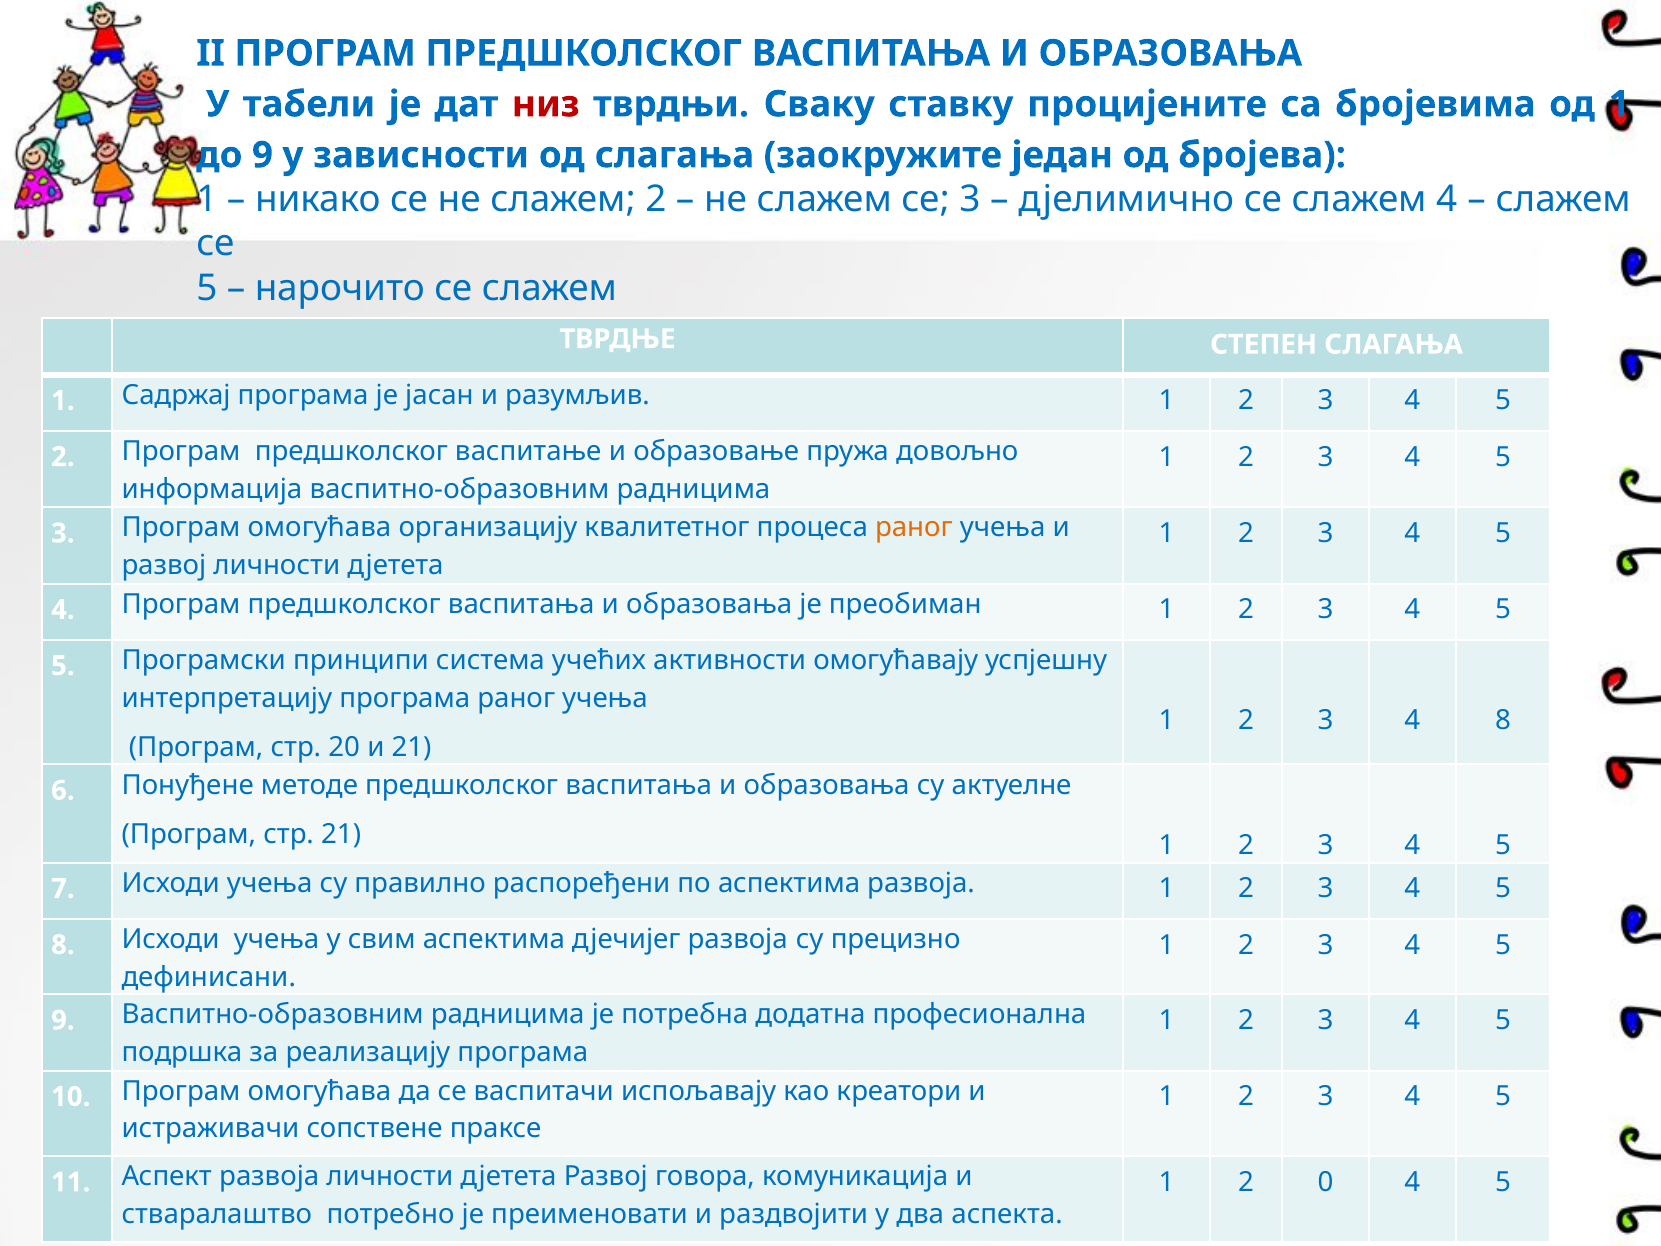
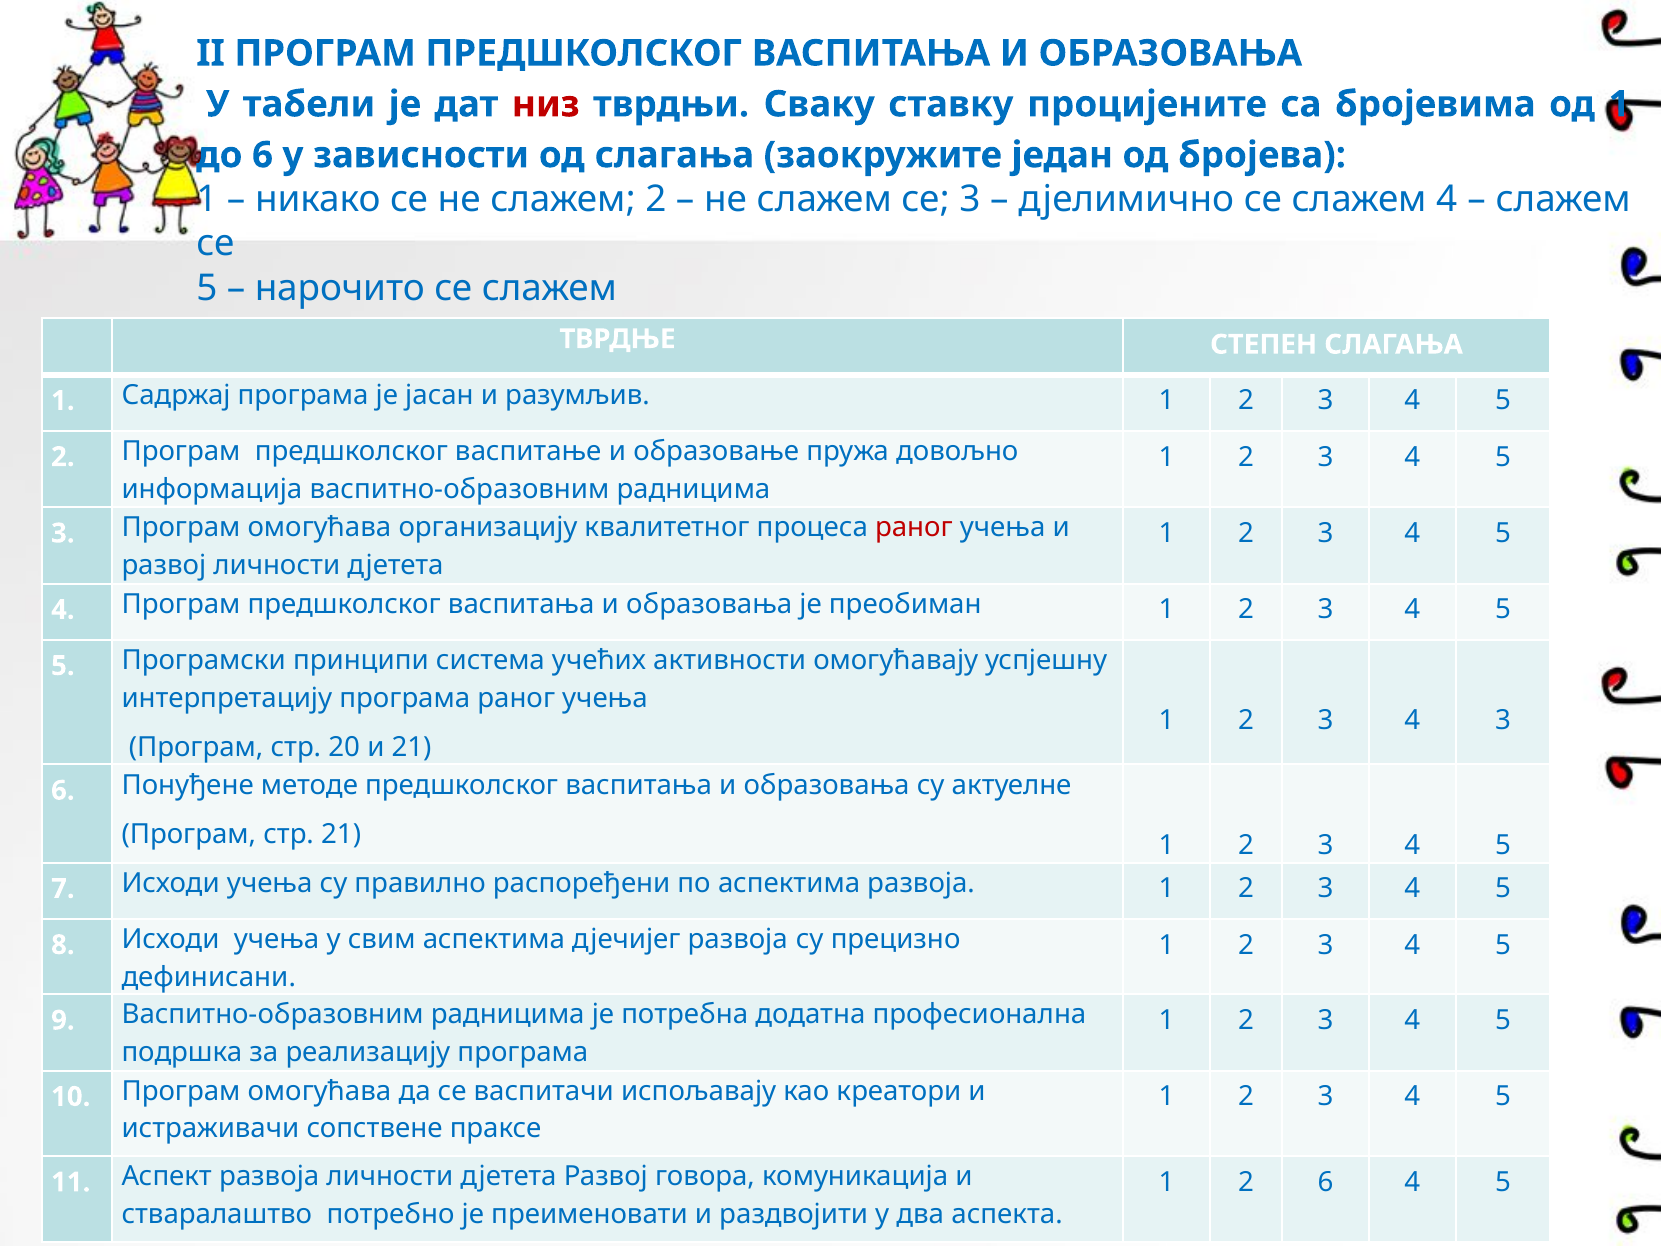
до 9: 9 -> 6
раног at (914, 528) colour: orange -> red
4 8: 8 -> 3
2 0: 0 -> 6
